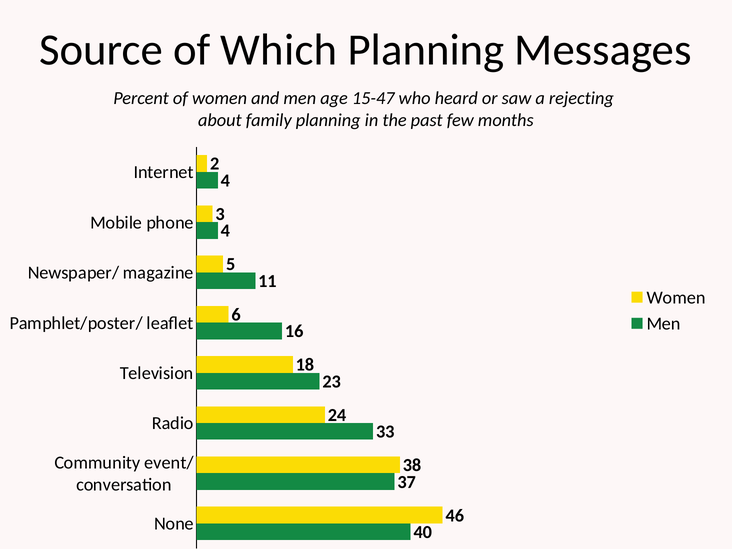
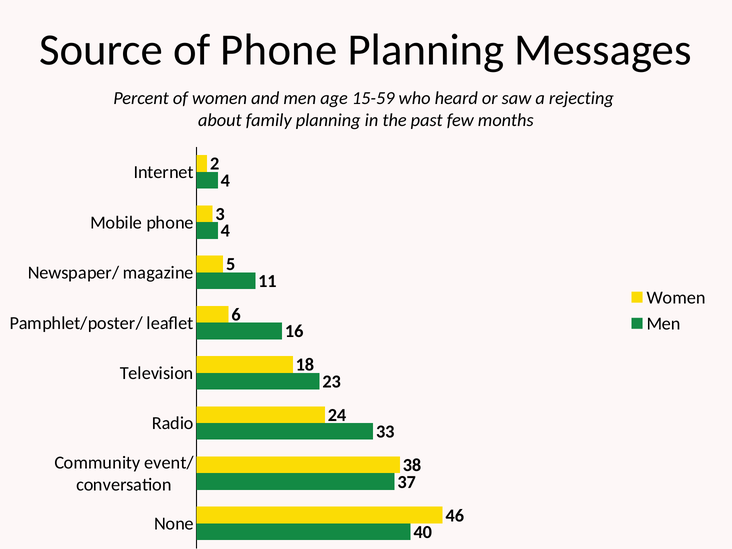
of Which: Which -> Phone
15-47: 15-47 -> 15-59
